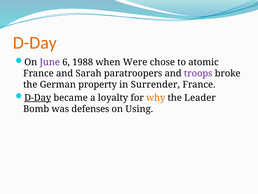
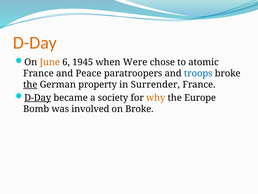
June colour: purple -> orange
1988: 1988 -> 1945
Sarah: Sarah -> Peace
troops colour: purple -> blue
the at (30, 84) underline: none -> present
loyalty: loyalty -> society
Leader: Leader -> Europe
defenses: defenses -> involved
on Using: Using -> Broke
